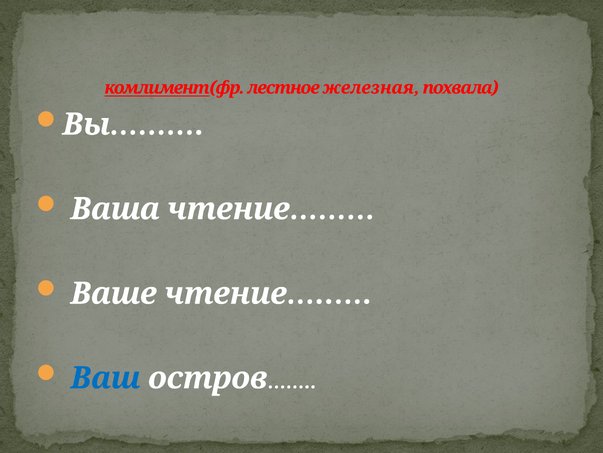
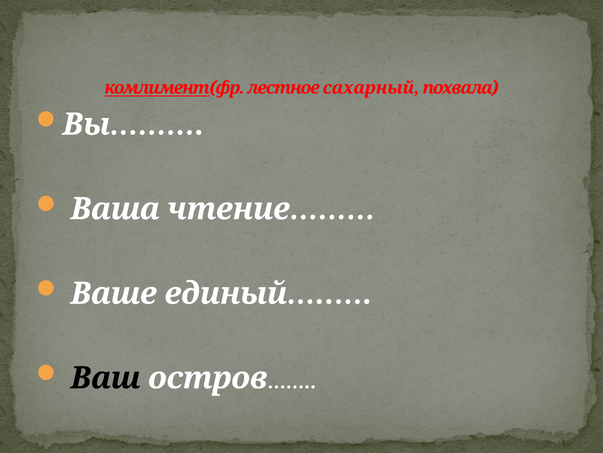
железная: железная -> сахарный
чтение…..…: чтение…..… -> единый…..…
Ваш colour: blue -> black
